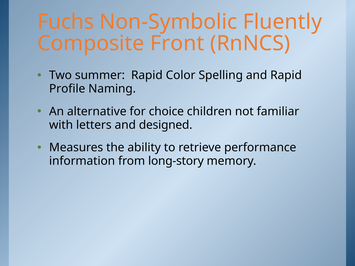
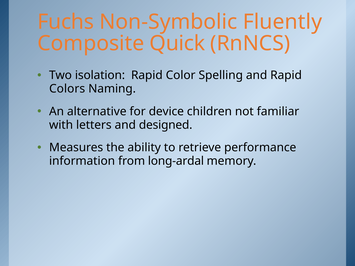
Front: Front -> Quick
summer: summer -> isolation
Profile: Profile -> Colors
choice: choice -> device
long-story: long-story -> long-ardal
